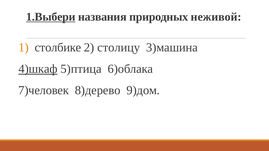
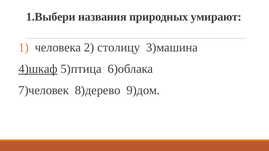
1.Выбери underline: present -> none
неживой: неживой -> умирают
столбике: столбике -> человека
